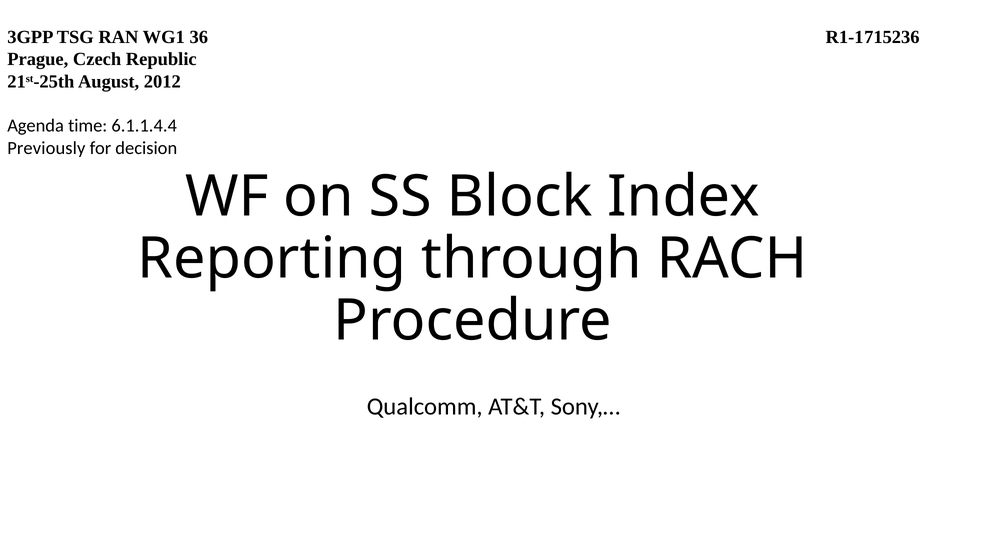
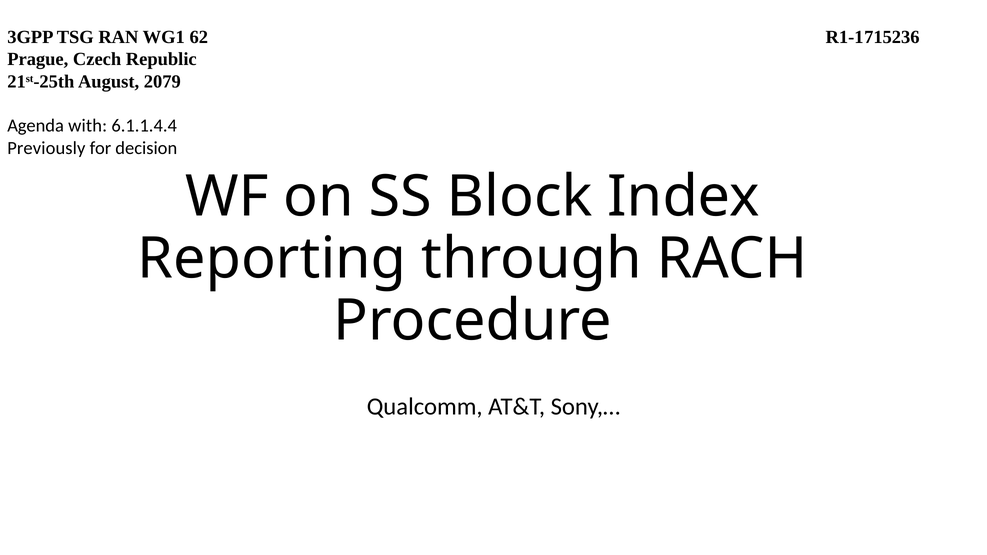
36: 36 -> 62
2012: 2012 -> 2079
time: time -> with
